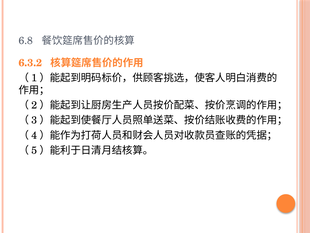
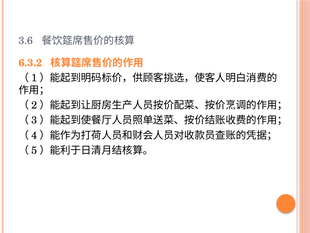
6.8: 6.8 -> 3.6
